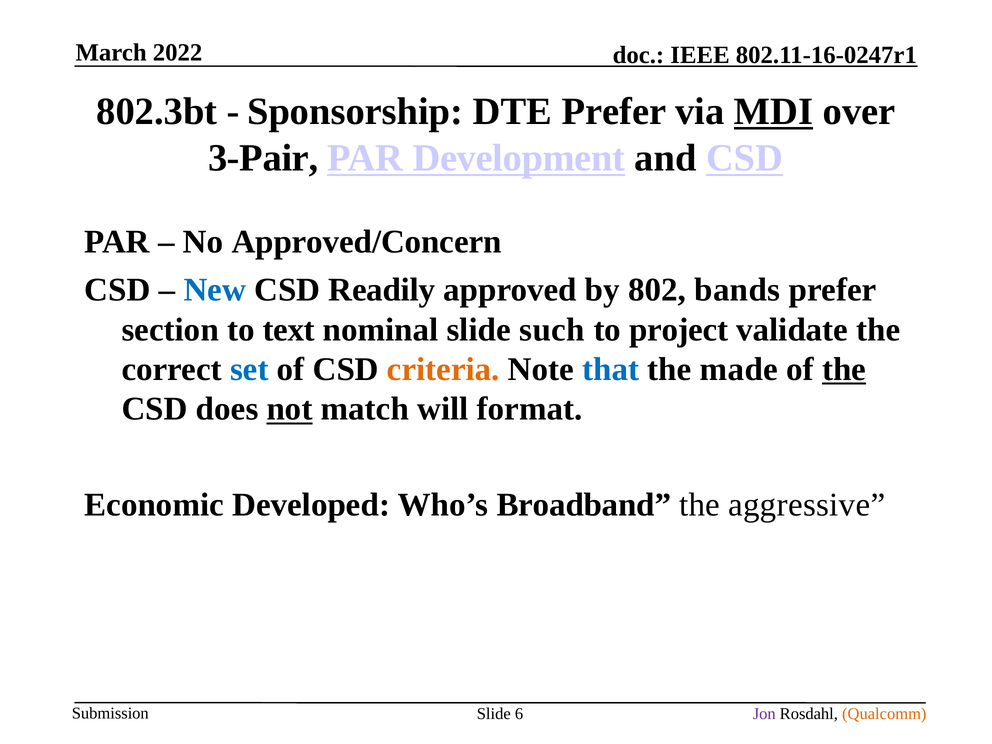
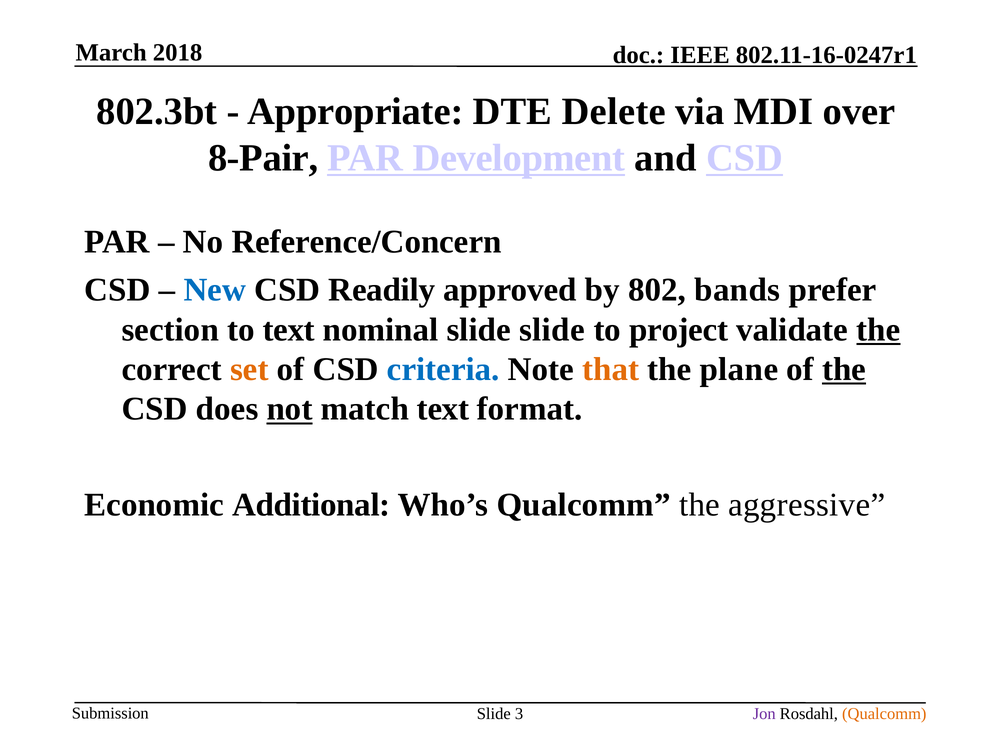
2022: 2022 -> 2018
Sponsorship: Sponsorship -> Appropriate
DTE Prefer: Prefer -> Delete
MDI underline: present -> none
3-Pair: 3-Pair -> 8-Pair
Approved/Concern: Approved/Concern -> Reference/Concern
slide such: such -> slide
the at (878, 330) underline: none -> present
set colour: blue -> orange
criteria colour: orange -> blue
that colour: blue -> orange
made: made -> plane
match will: will -> text
Developed: Developed -> Additional
Who’s Broadband: Broadband -> Qualcomm
6: 6 -> 3
